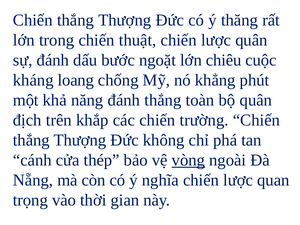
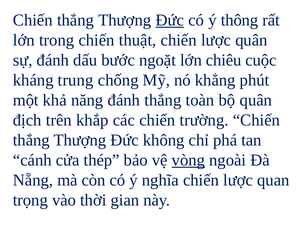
Đức at (170, 20) underline: none -> present
thăng: thăng -> thông
loang: loang -> trung
